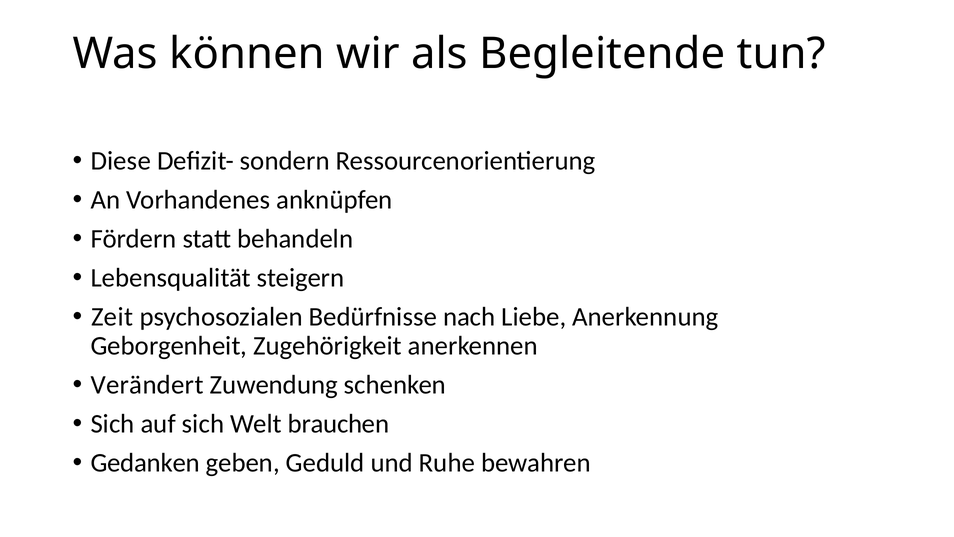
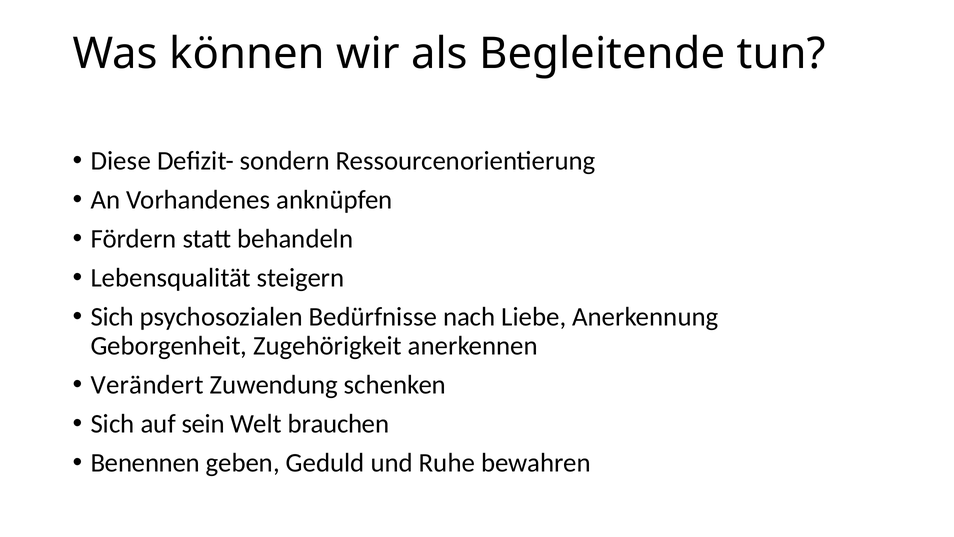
Zeit at (112, 317): Zeit -> Sich
auf sich: sich -> sein
Gedanken: Gedanken -> Benennen
